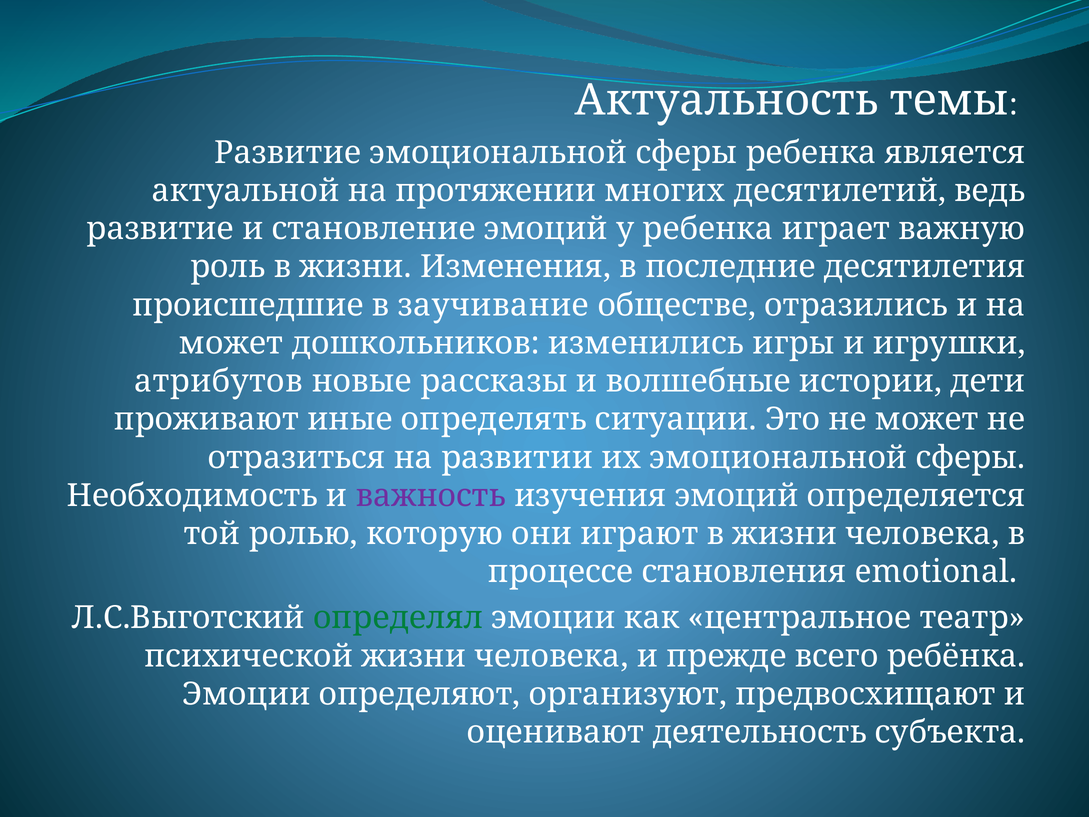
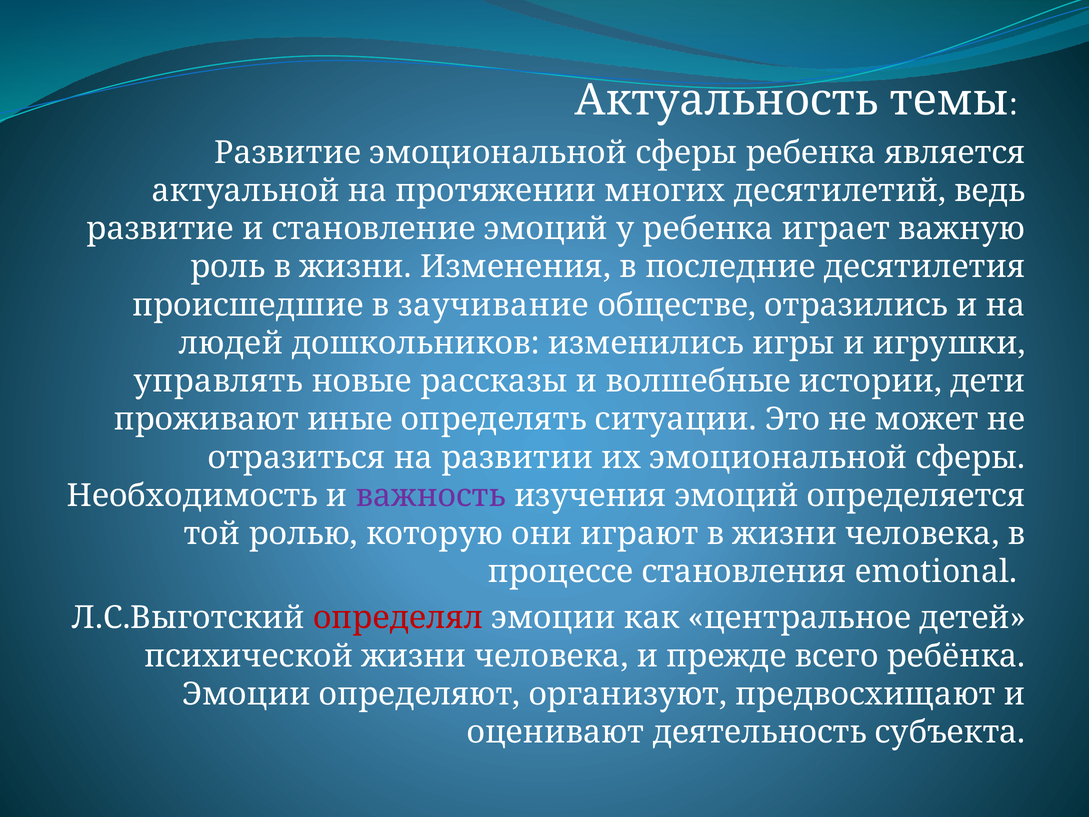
может at (231, 343): может -> людей
атрибутов: атрибутов -> управлять
определял colour: green -> red
театр: театр -> детей
